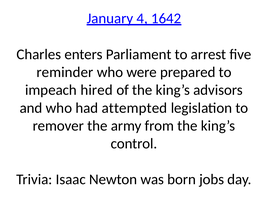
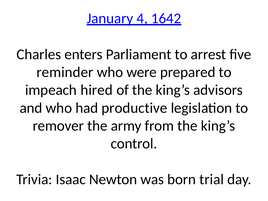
attempted: attempted -> productive
jobs: jobs -> trial
